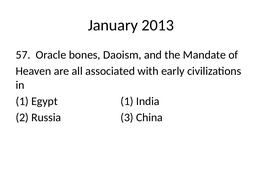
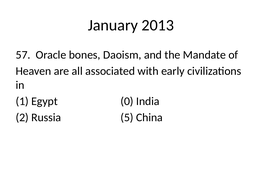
Egypt 1: 1 -> 0
3: 3 -> 5
